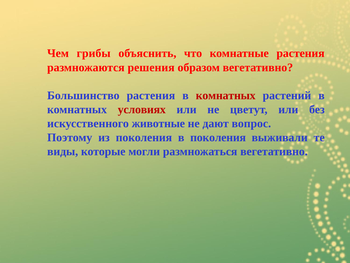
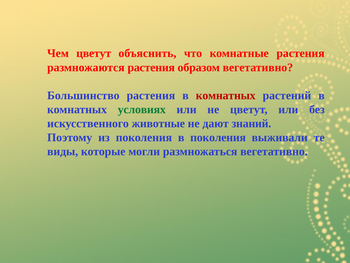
Чем грибы: грибы -> цветут
размножаются решения: решения -> растения
условиях colour: red -> green
вопрос: вопрос -> знаний
